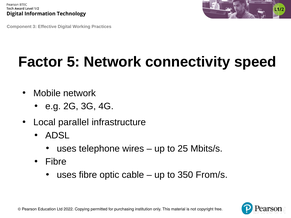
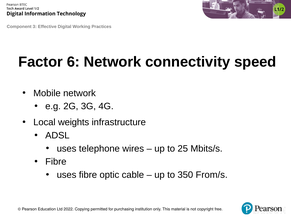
5: 5 -> 6
parallel: parallel -> weights
